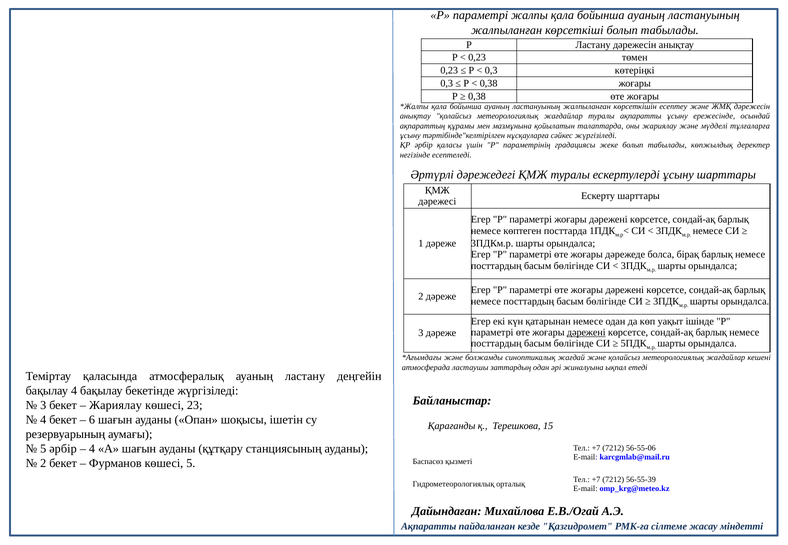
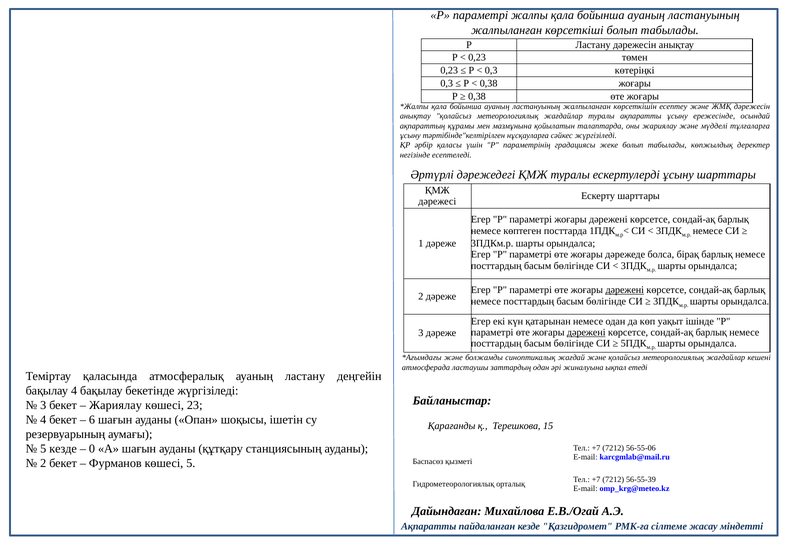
дәрежені at (625, 290) underline: none -> present
5 әрбір: әрбір -> кезде
4 at (92, 449): 4 -> 0
